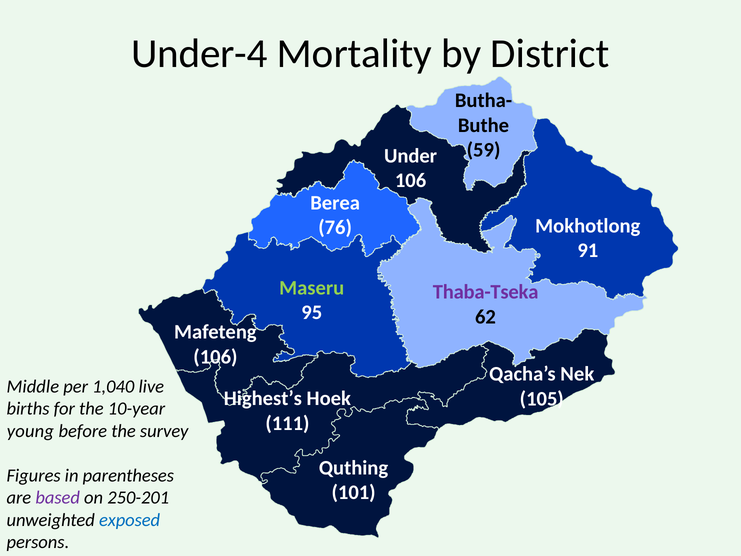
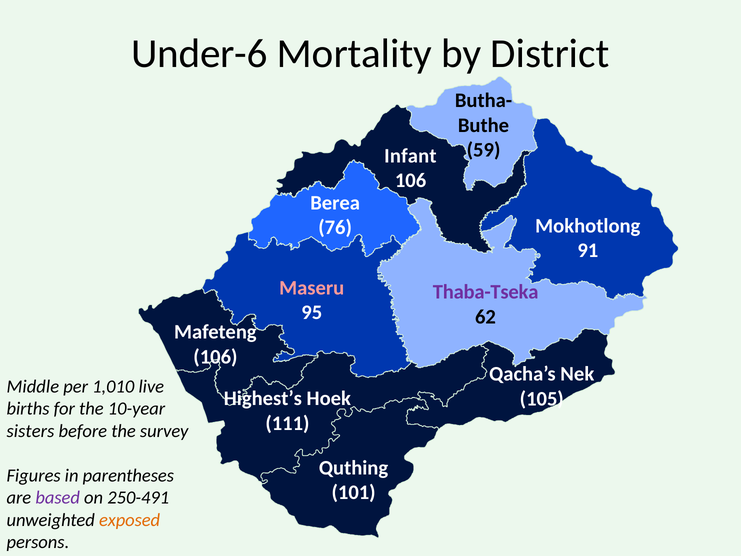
Under-4: Under-4 -> Under-6
Under: Under -> Infant
Maseru colour: light green -> pink
1,040: 1,040 -> 1,010
young: young -> sisters
250-201: 250-201 -> 250-491
exposed colour: blue -> orange
